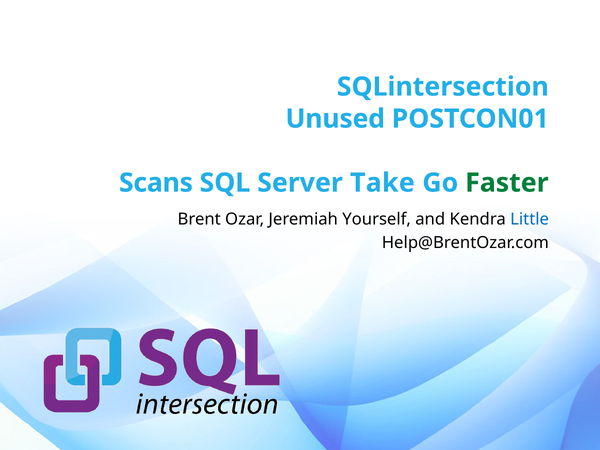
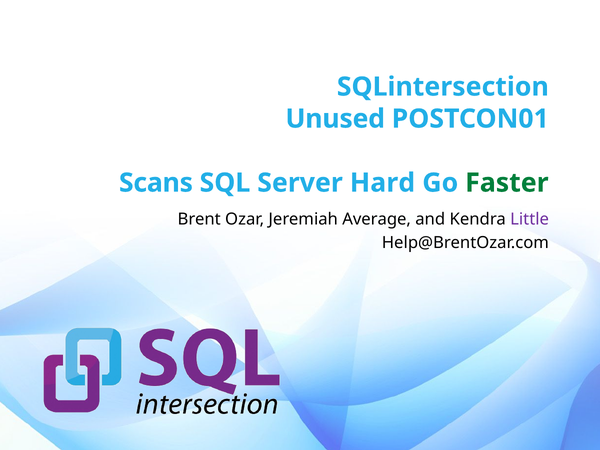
Take: Take -> Hard
Yourself: Yourself -> Average
Little colour: blue -> purple
